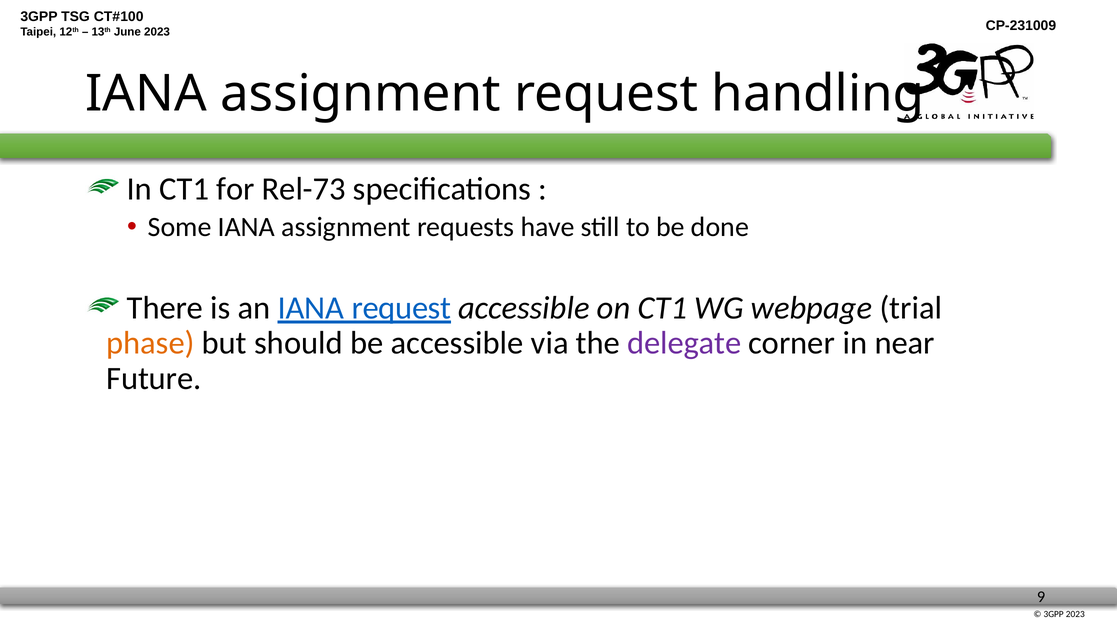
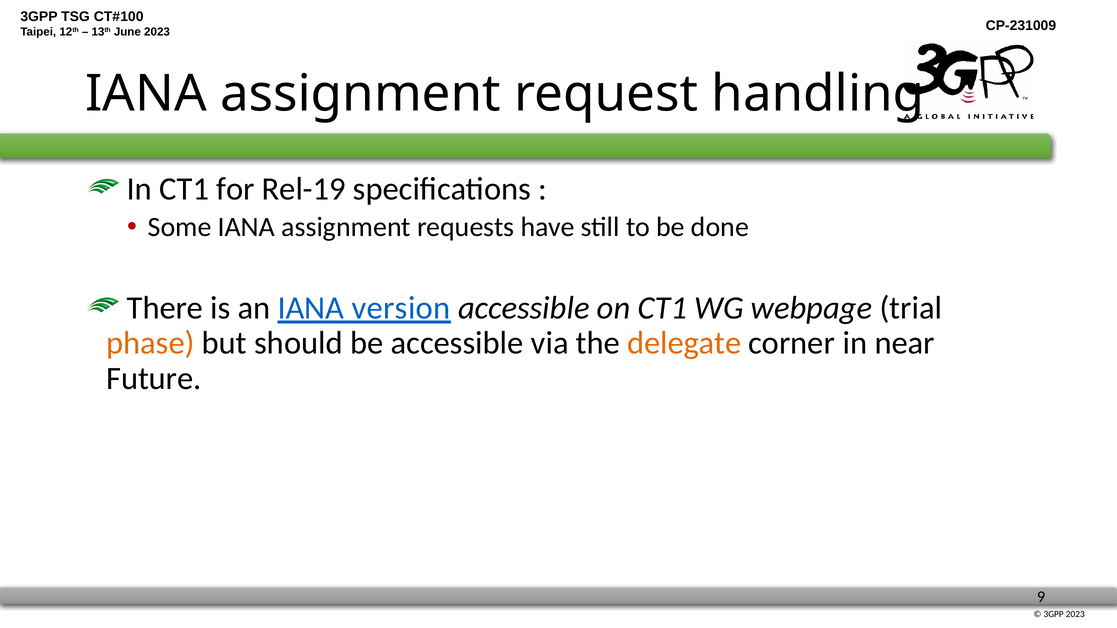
Rel-73: Rel-73 -> Rel-19
IANA request: request -> version
delegate colour: purple -> orange
